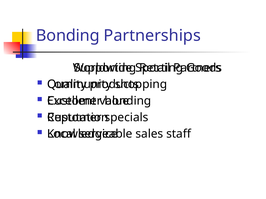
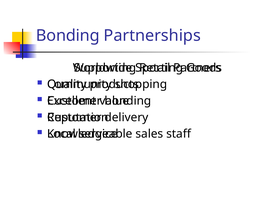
specials: specials -> delivery
